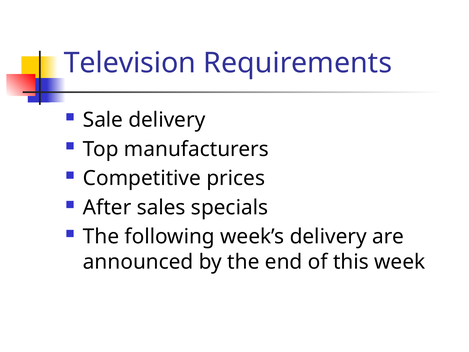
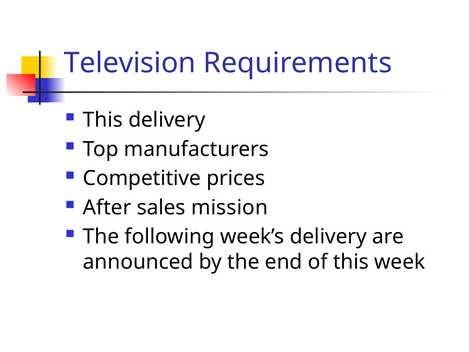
Sale at (103, 120): Sale -> This
specials: specials -> mission
